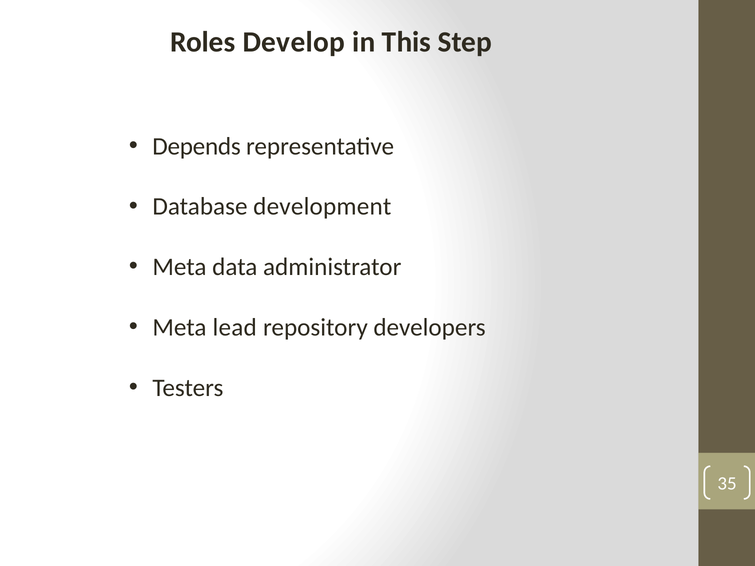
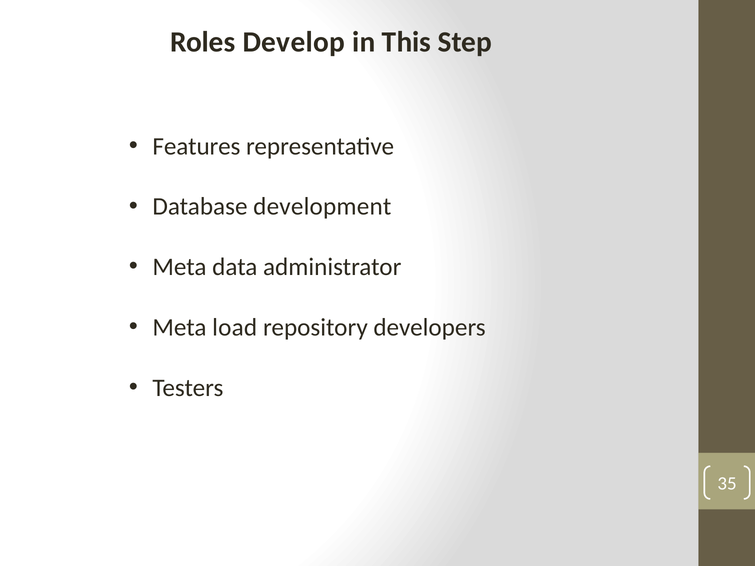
Depends: Depends -> Features
lead: lead -> load
